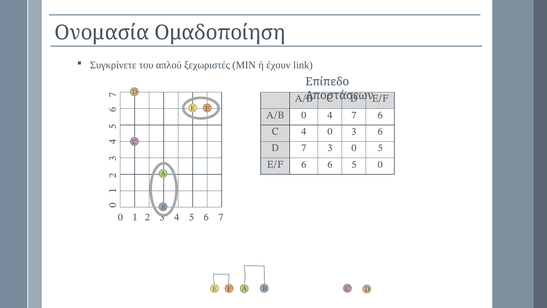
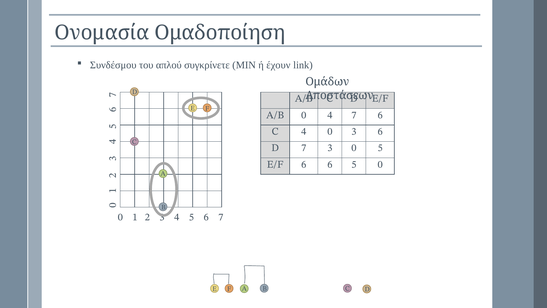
Συγκρίνετε: Συγκρίνετε -> Συνδέσμου
ξεχωριστές: ξεχωριστές -> συγκρίνετε
Επίπεδο: Επίπεδο -> Ομάδων
